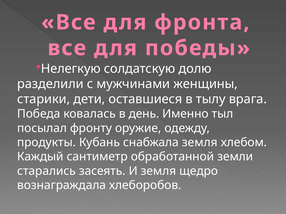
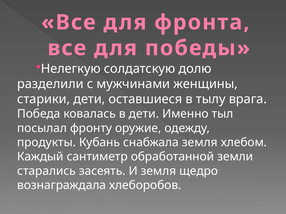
в день: день -> дети
